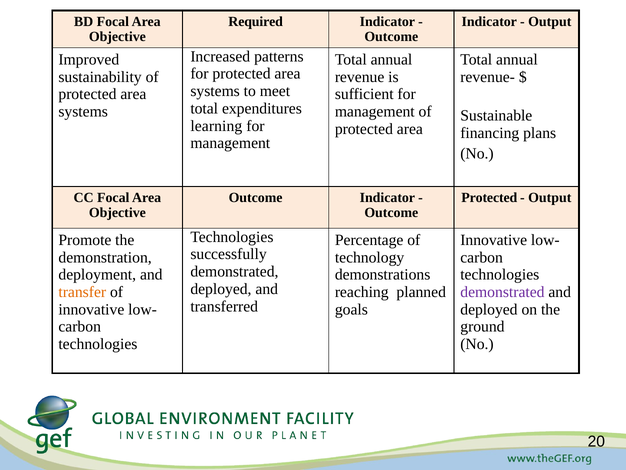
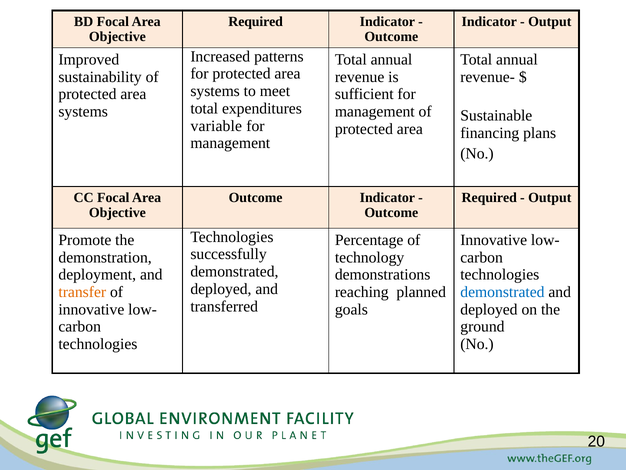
learning: learning -> variable
Protected at (489, 197): Protected -> Required
demonstrated at (502, 292) colour: purple -> blue
